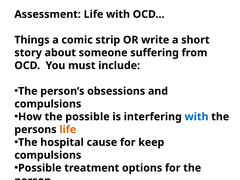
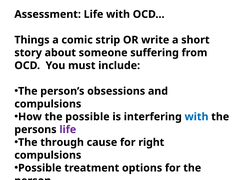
life at (68, 130) colour: orange -> purple
hospital: hospital -> through
keep: keep -> right
